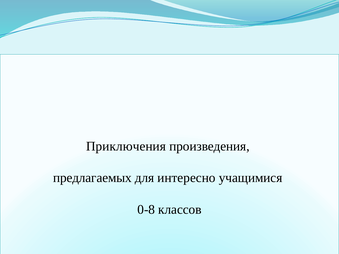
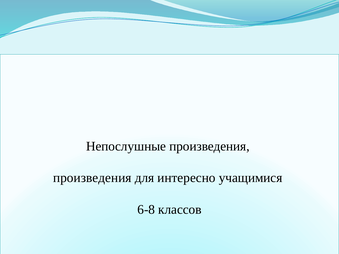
Приключения: Приключения -> Непослушные
предлагаемых at (92, 178): предлагаемых -> произведения
0-8: 0-8 -> 6-8
